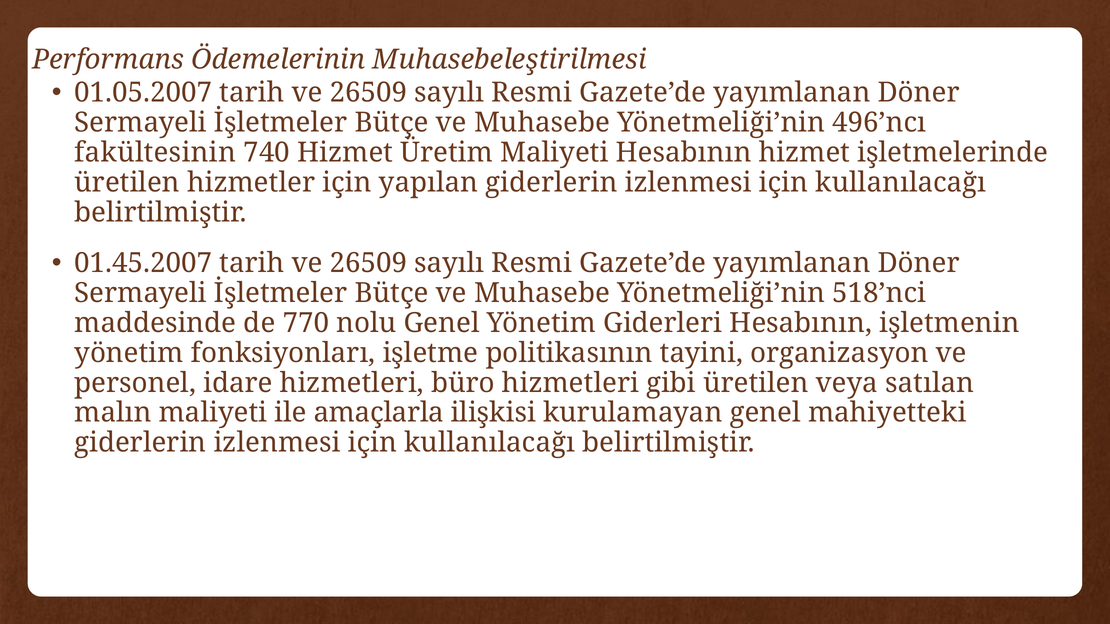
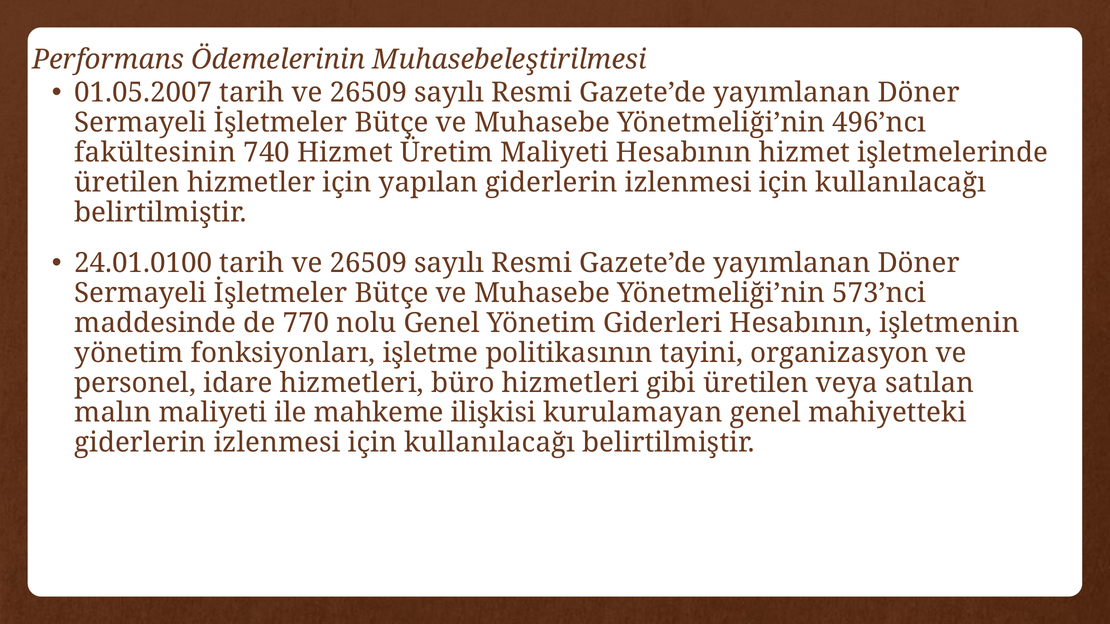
01.45.2007: 01.45.2007 -> 24.01.0100
518’nci: 518’nci -> 573’nci
amaçlarla: amaçlarla -> mahkeme
